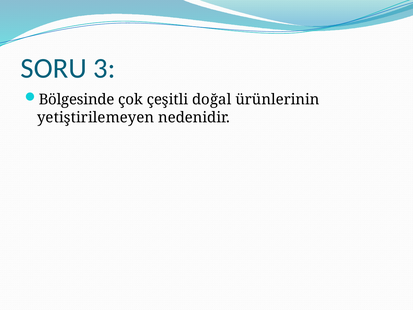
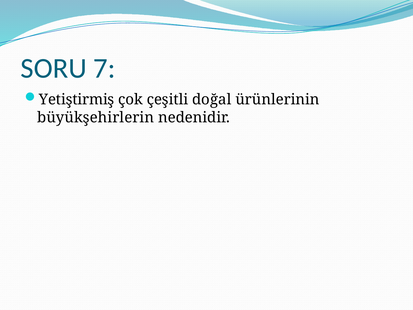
3: 3 -> 7
Bölgesinde: Bölgesinde -> Yetiştirmiş
yetiştirilemeyen: yetiştirilemeyen -> büyükşehirlerin
